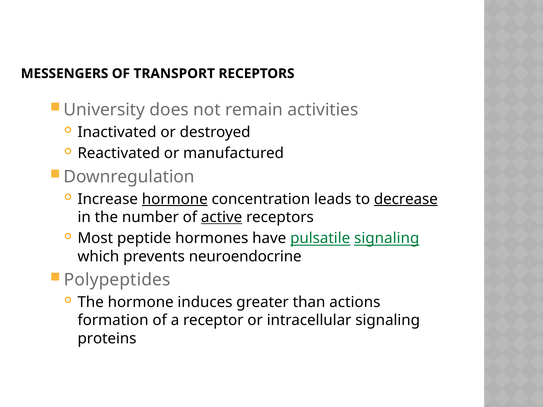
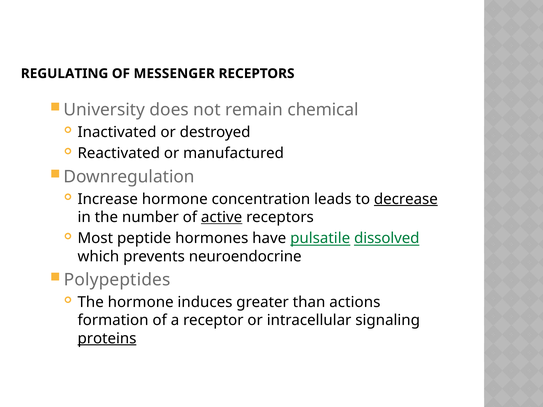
MESSENGERS: MESSENGERS -> REGULATING
TRANSPORT: TRANSPORT -> MESSENGER
activities: activities -> chemical
hormone at (175, 199) underline: present -> none
pulsatile signaling: signaling -> dissolved
proteins underline: none -> present
